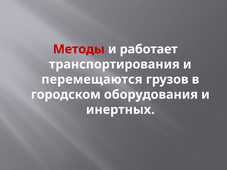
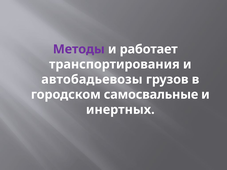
Методы colour: red -> purple
перемещаются: перемещаются -> автобадьевозы
оборудования: оборудования -> самосвальные
